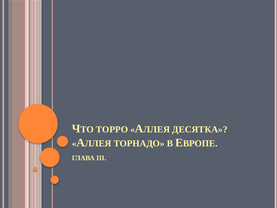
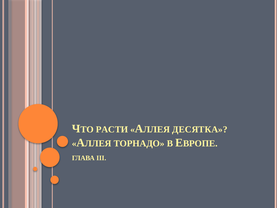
ТОРРО: ТОРРО -> РАСТИ
